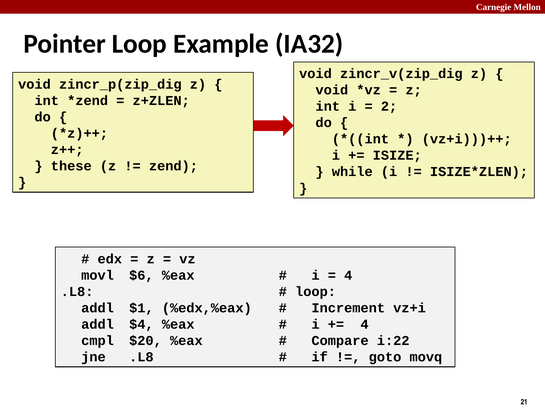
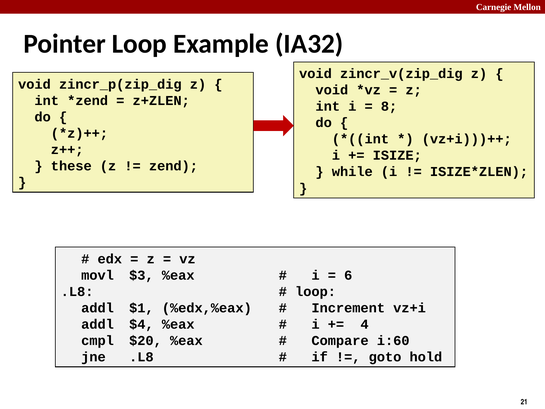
2: 2 -> 8
$6: $6 -> $3
4 at (348, 275): 4 -> 6
i:22: i:22 -> i:60
movq: movq -> hold
